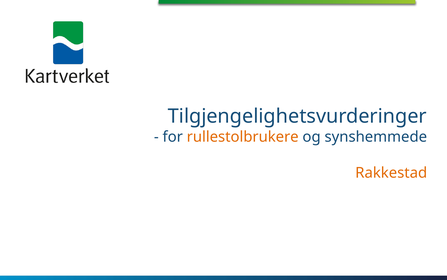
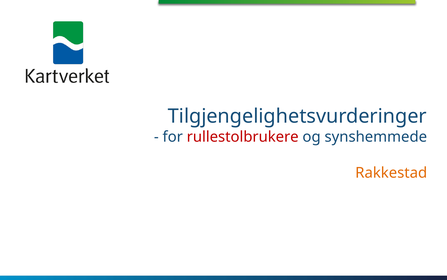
rullestolbrukere colour: orange -> red
